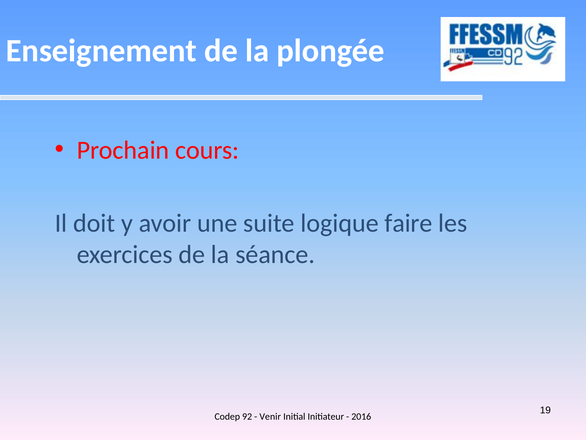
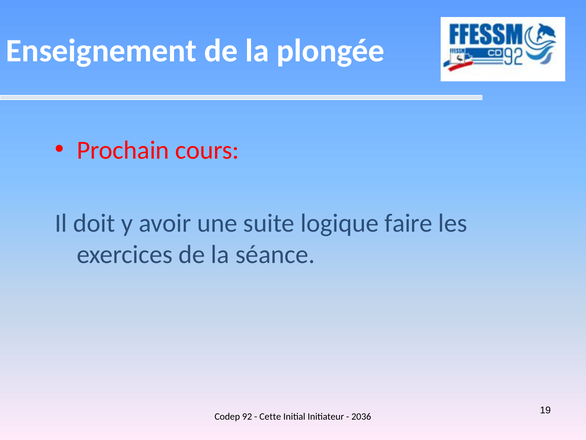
Venir: Venir -> Cette
2016: 2016 -> 2036
